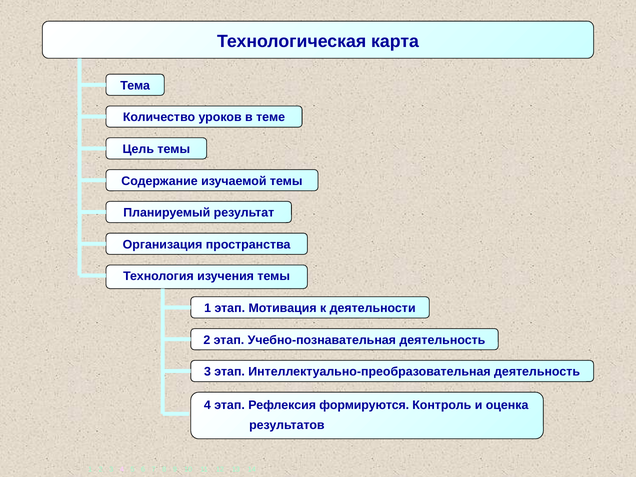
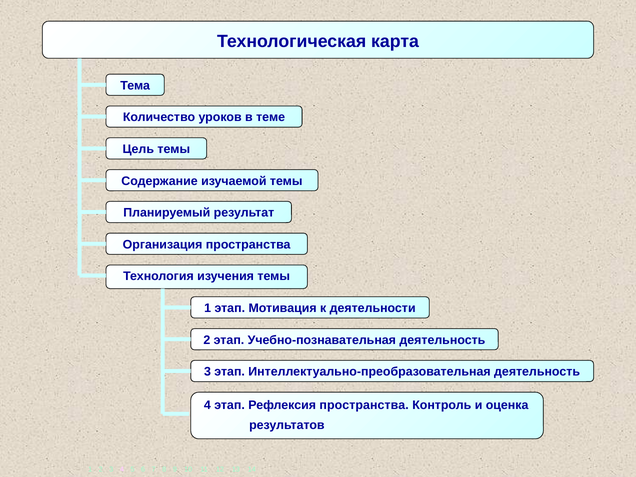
Рефлексия формируются: формируются -> пространства
